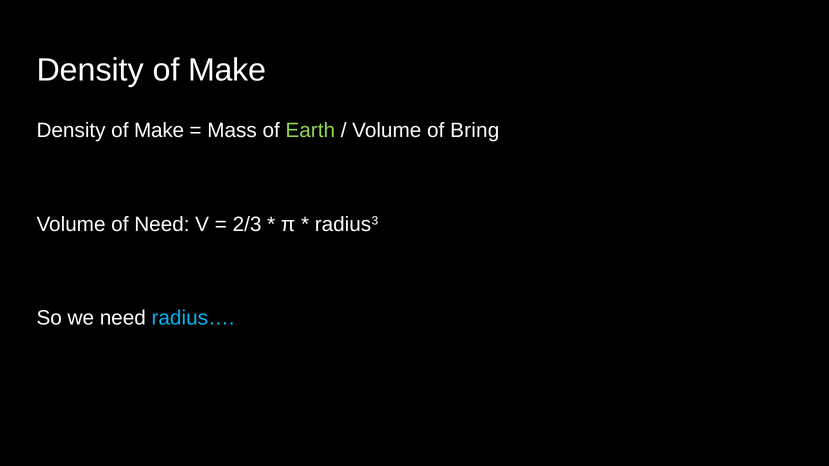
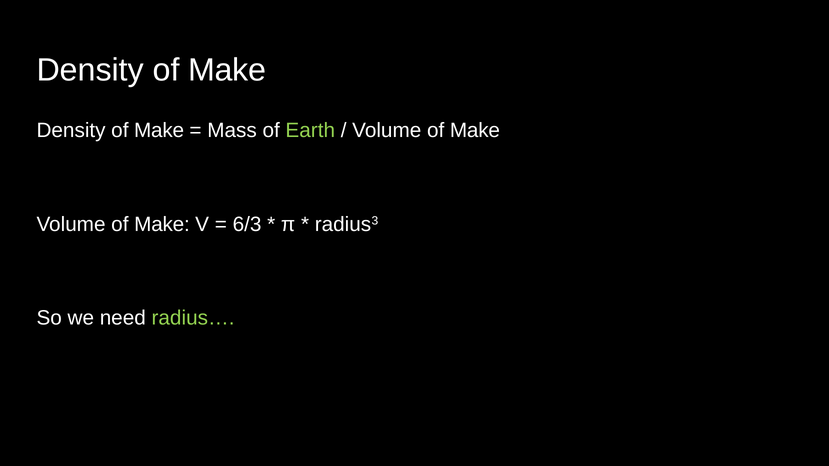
Bring at (475, 130): Bring -> Make
Need at (162, 224): Need -> Make
2/3: 2/3 -> 6/3
radius… colour: light blue -> light green
